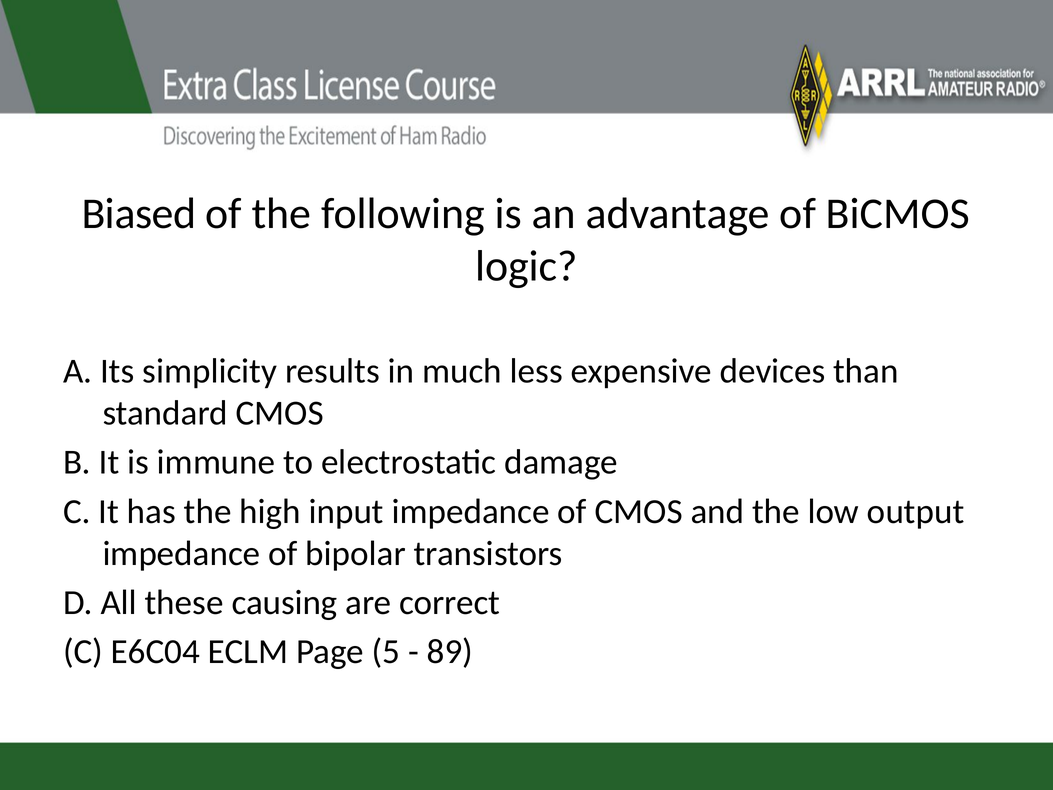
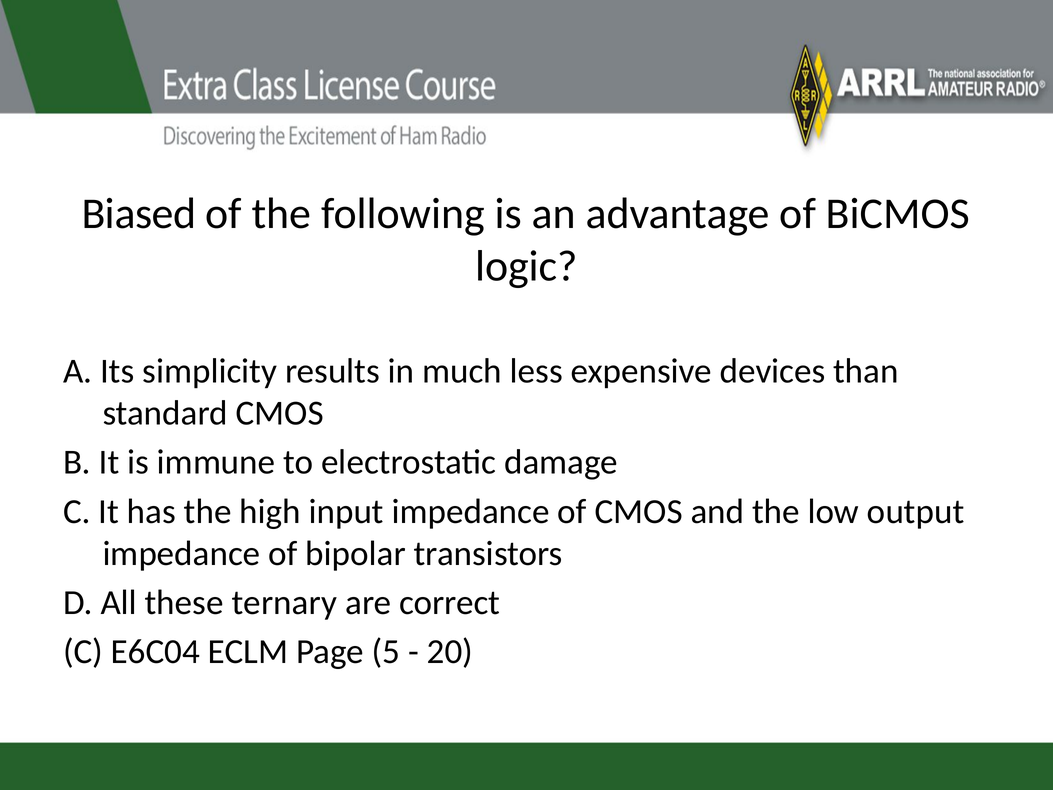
causing: causing -> ternary
89: 89 -> 20
